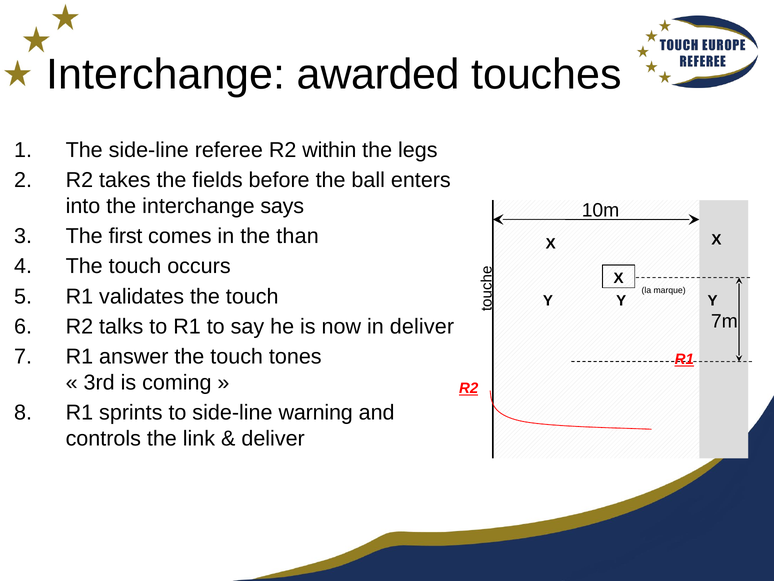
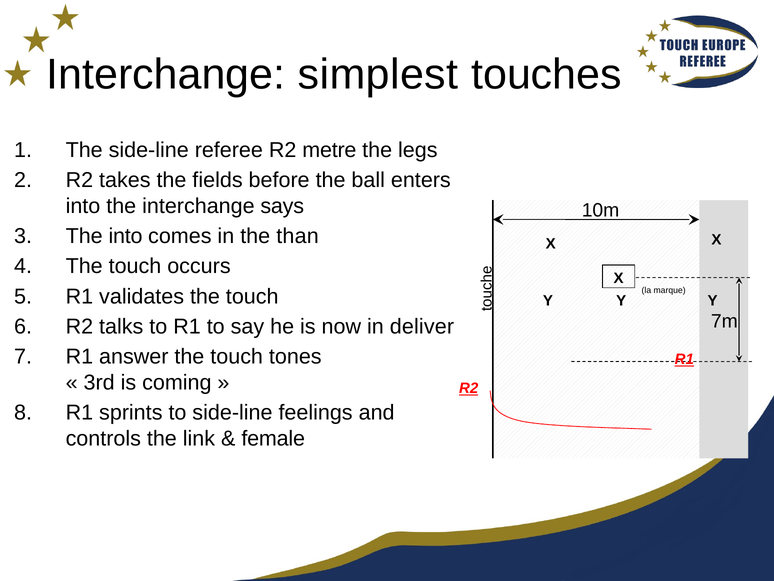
awarded: awarded -> simplest
within: within -> metre
The first: first -> into
warning: warning -> feelings
deliver at (273, 438): deliver -> female
